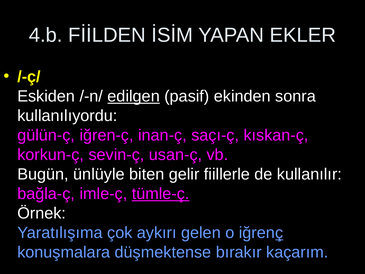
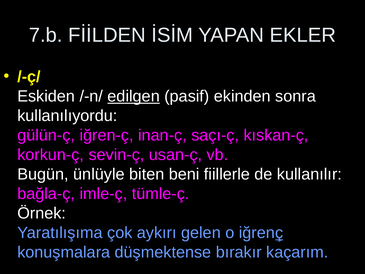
4.b: 4.b -> 7.b
gelir: gelir -> beni
tümle-ç underline: present -> none
